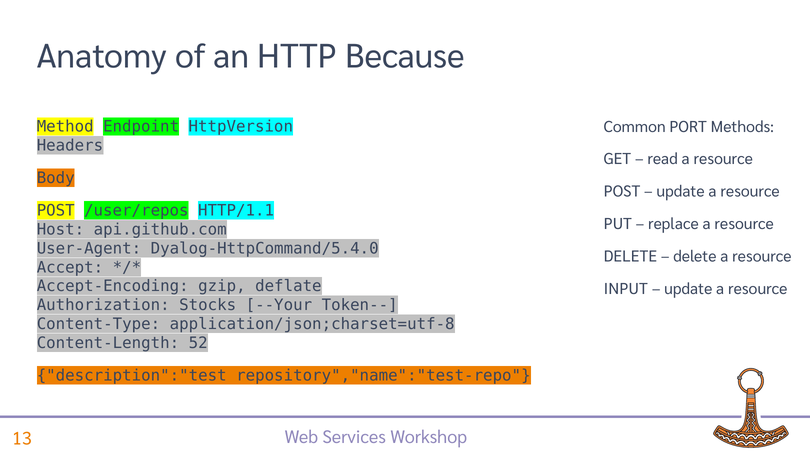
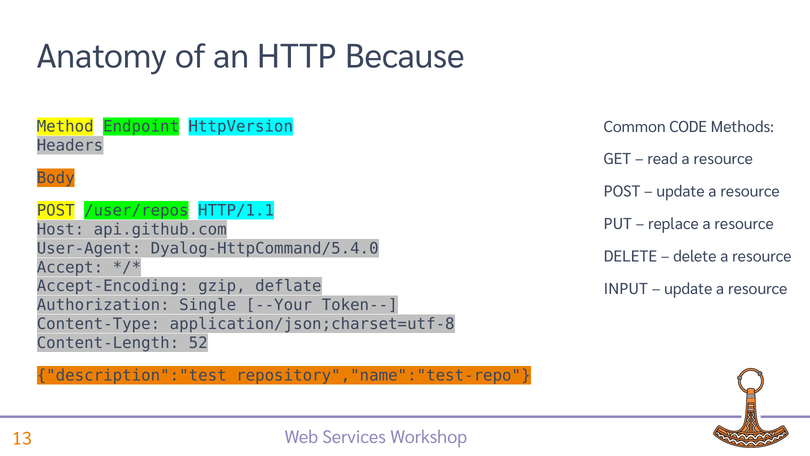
PORT: PORT -> CODE
Stocks: Stocks -> Single
